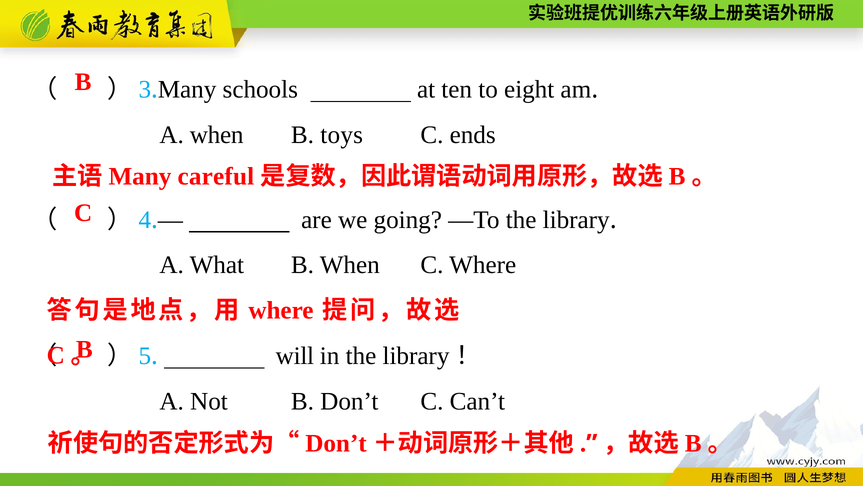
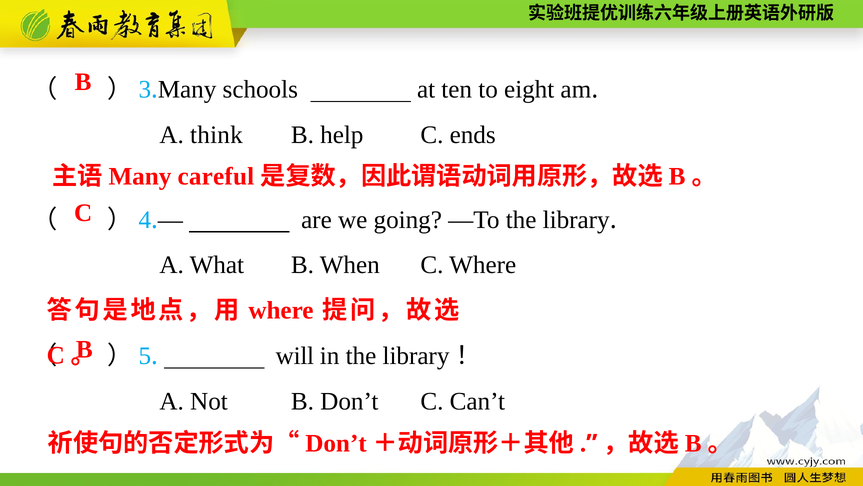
A when: when -> think
toys: toys -> help
